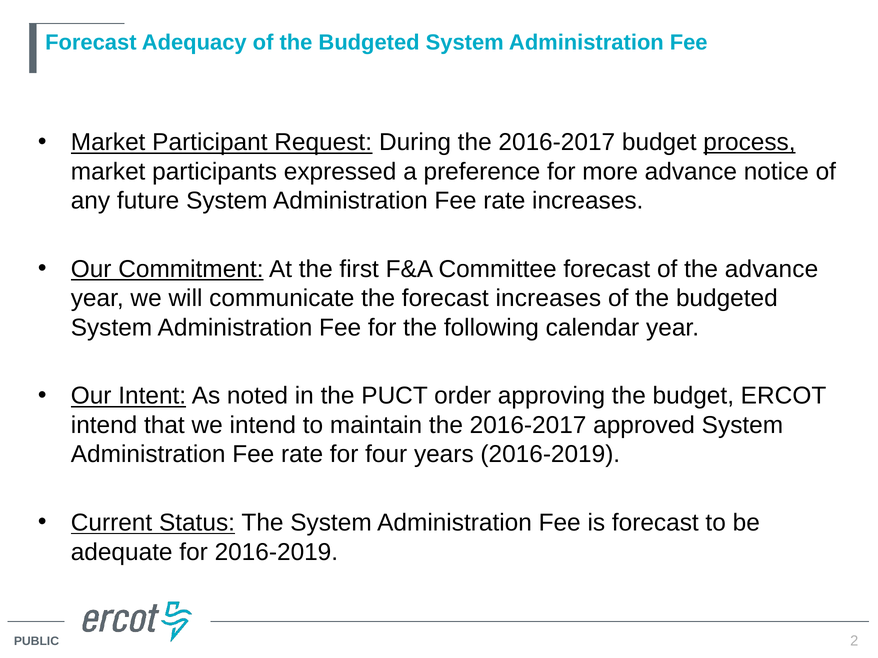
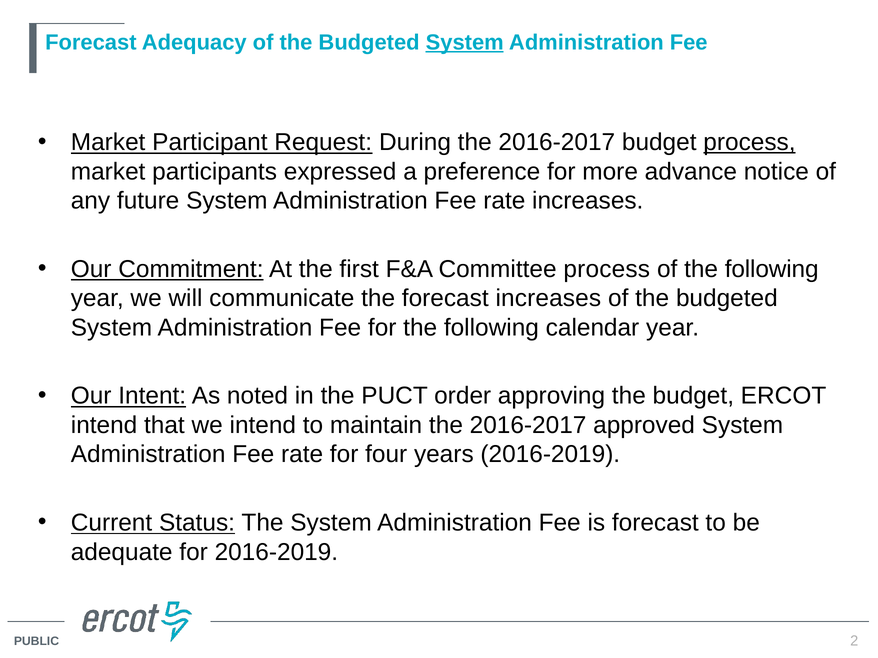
System at (465, 42) underline: none -> present
Committee forecast: forecast -> process
of the advance: advance -> following
